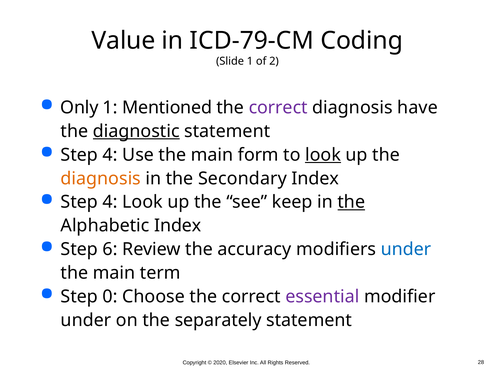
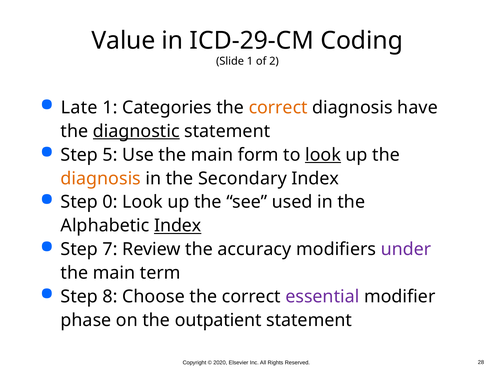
ICD-79-CM: ICD-79-CM -> ICD-29-CM
Only: Only -> Late
Mentioned: Mentioned -> Categories
correct at (278, 107) colour: purple -> orange
4 at (110, 155): 4 -> 5
4 at (110, 202): 4 -> 0
keep: keep -> used
the at (351, 202) underline: present -> none
Index at (178, 225) underline: none -> present
6: 6 -> 7
under at (406, 249) colour: blue -> purple
0: 0 -> 8
under at (86, 320): under -> phase
separately: separately -> outpatient
